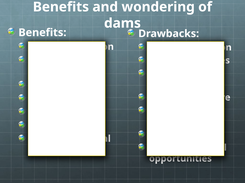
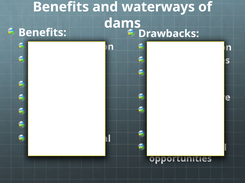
wondering: wondering -> waterways
